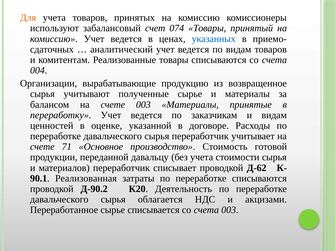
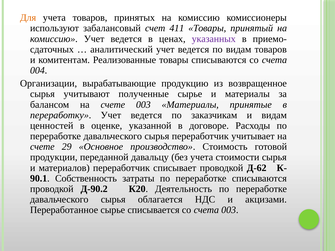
074: 074 -> 411
указанных colour: blue -> purple
71: 71 -> 29
Реализованная: Реализованная -> Собственность
